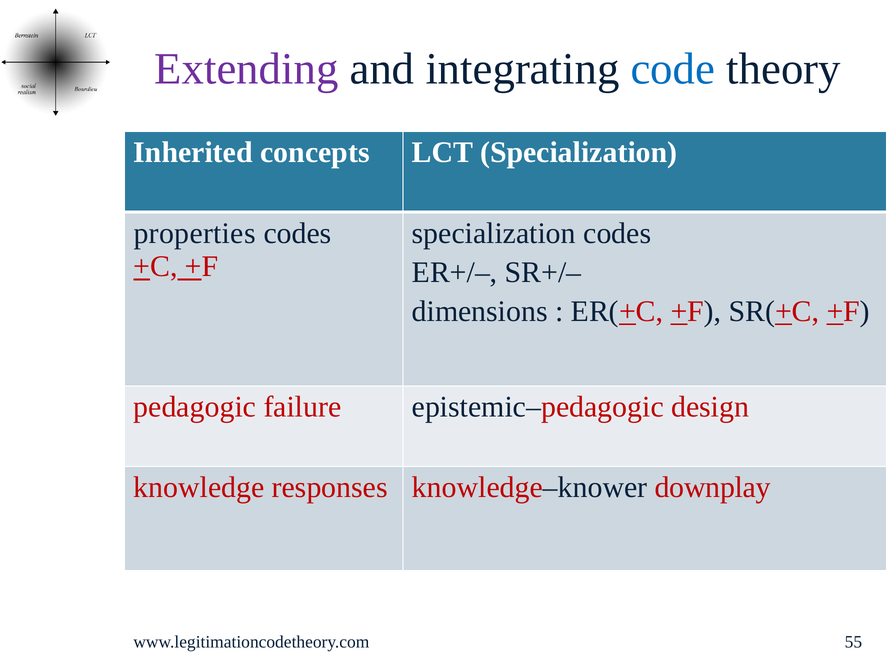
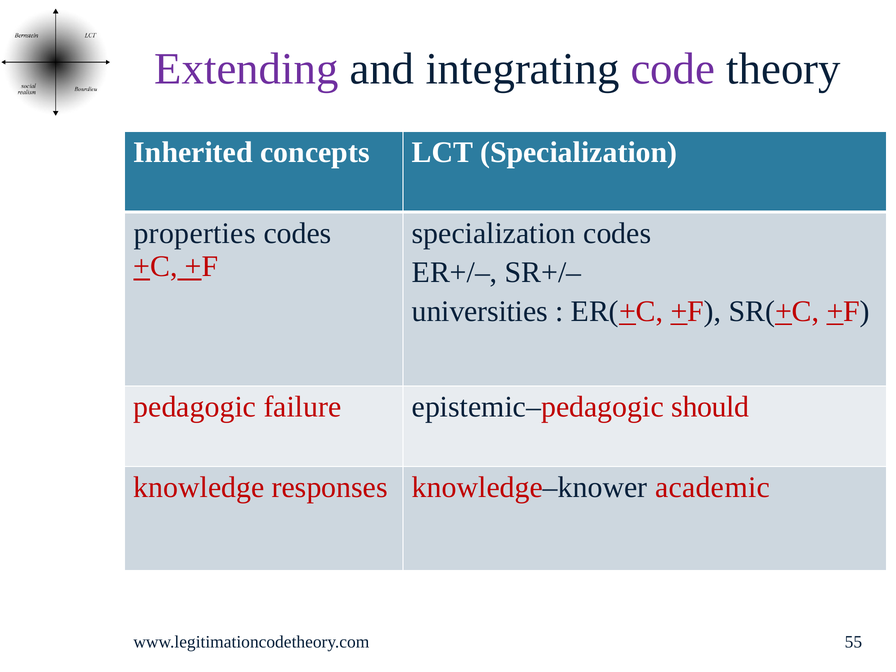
code colour: blue -> purple
dimensions: dimensions -> universities
design: design -> should
downplay: downplay -> academic
